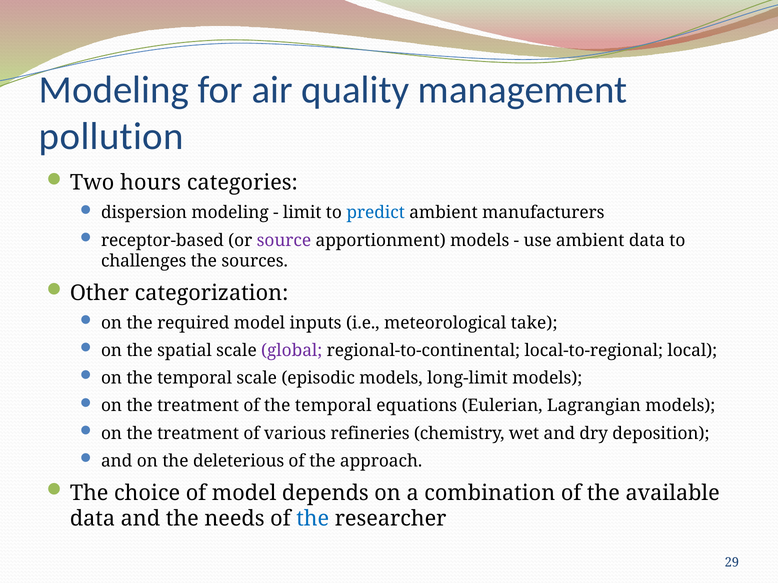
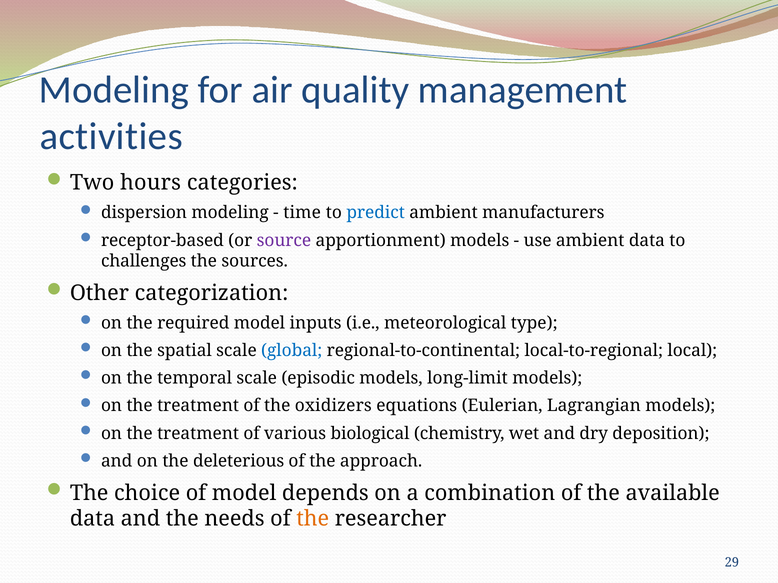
pollution: pollution -> activities
limit: limit -> time
take: take -> type
global colour: purple -> blue
of the temporal: temporal -> oxidizers
refineries: refineries -> biological
the at (313, 519) colour: blue -> orange
